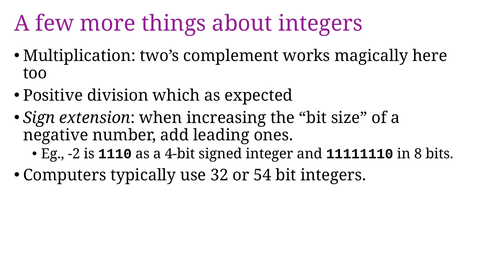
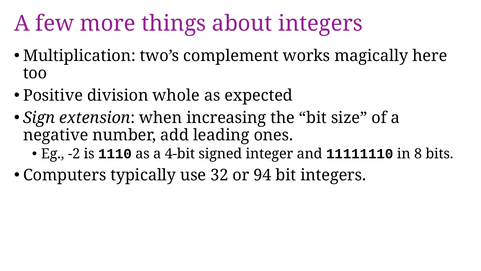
which: which -> whole
54: 54 -> 94
